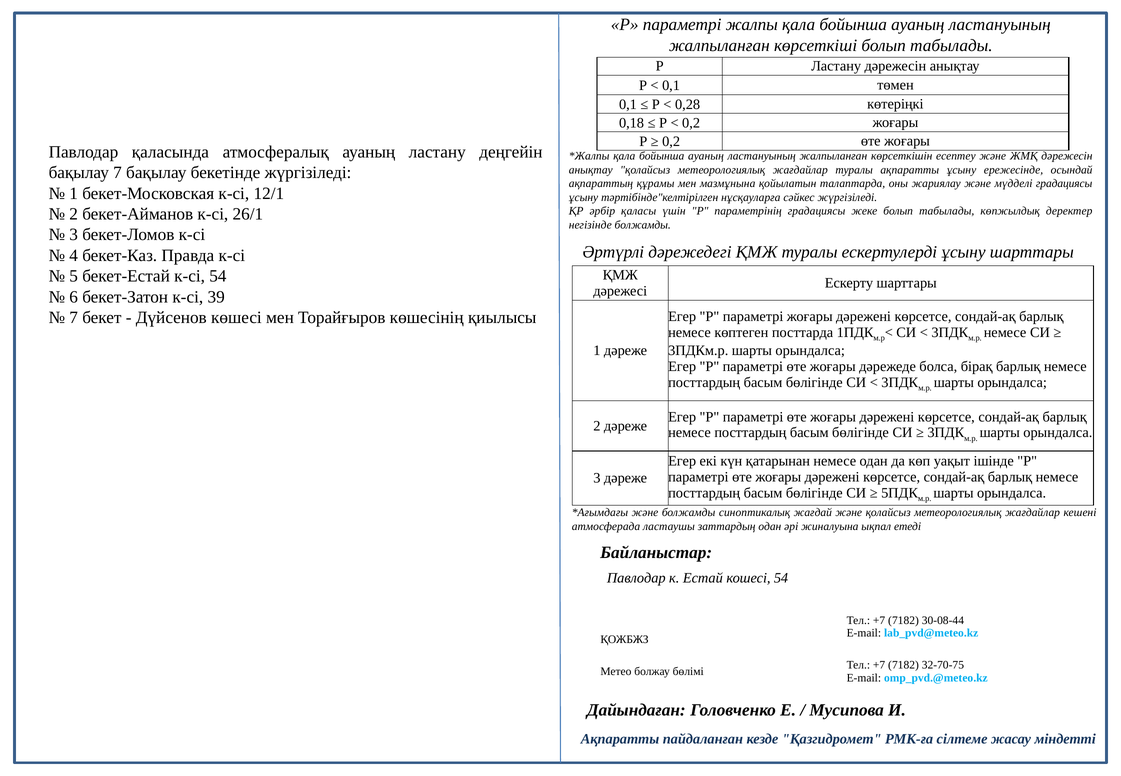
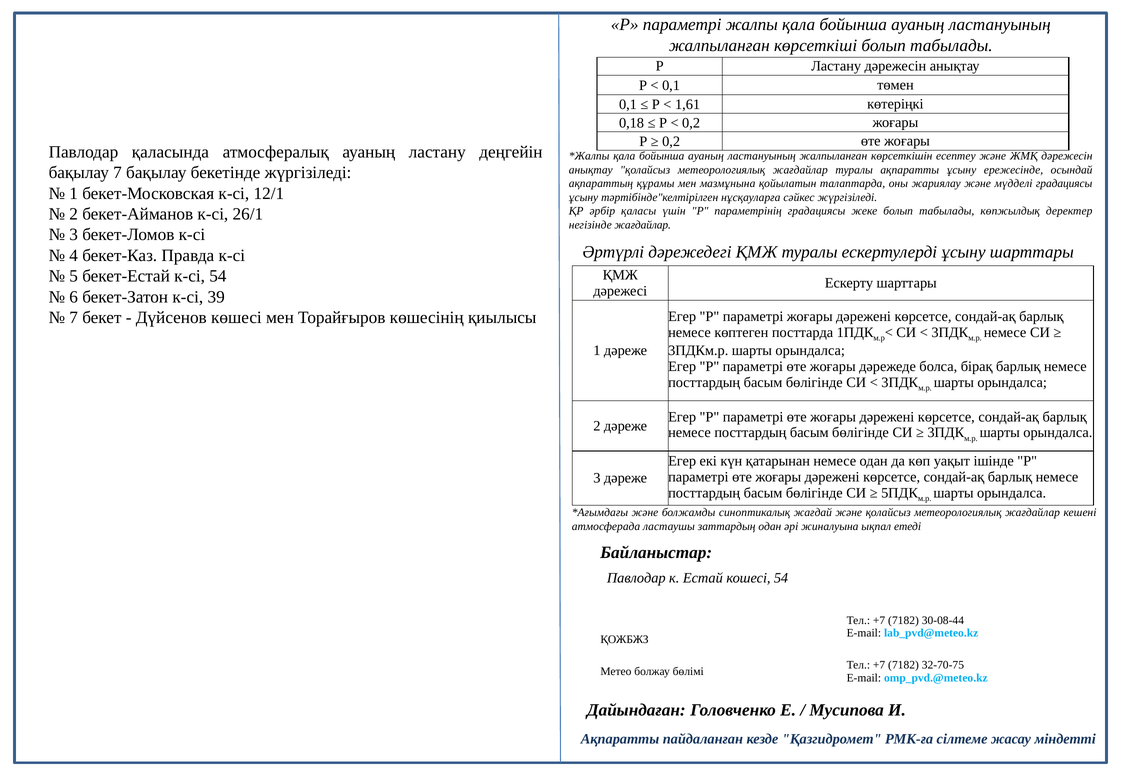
0,28: 0,28 -> 1,61
негізінде болжамды: болжамды -> жағдайлар
